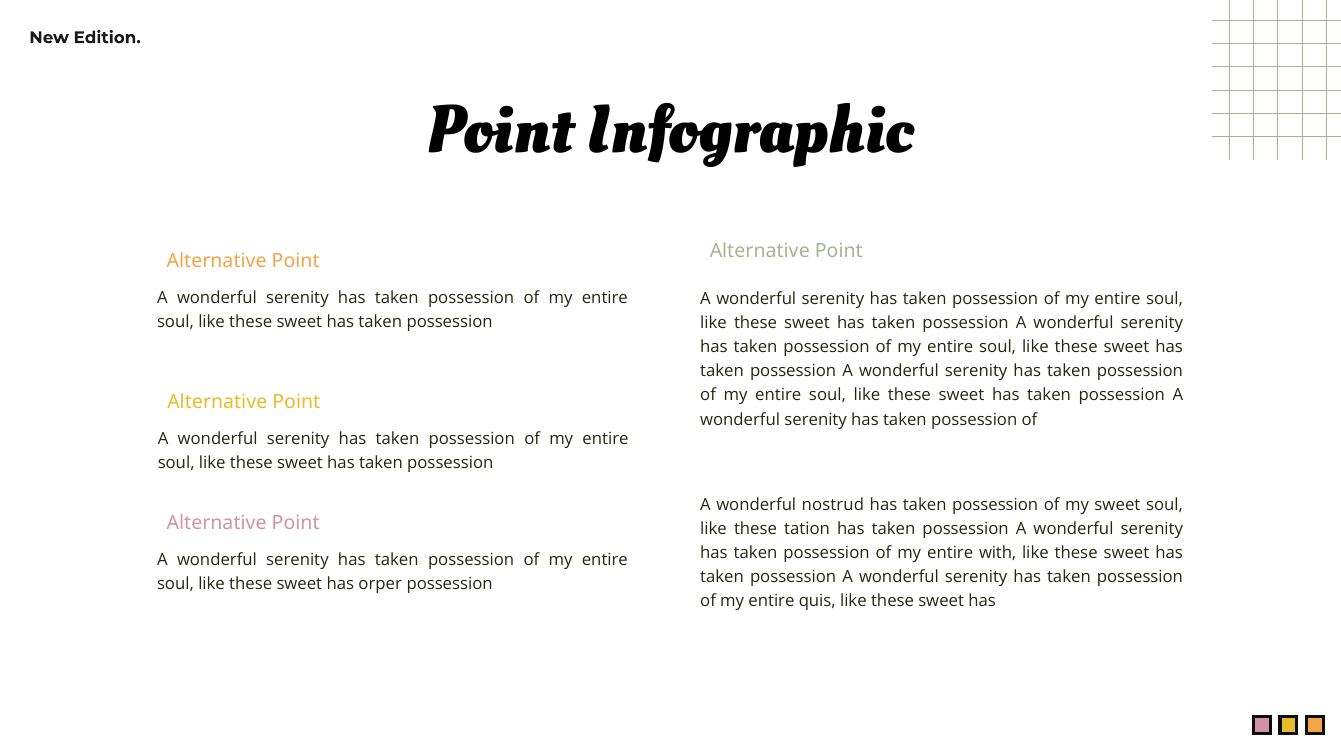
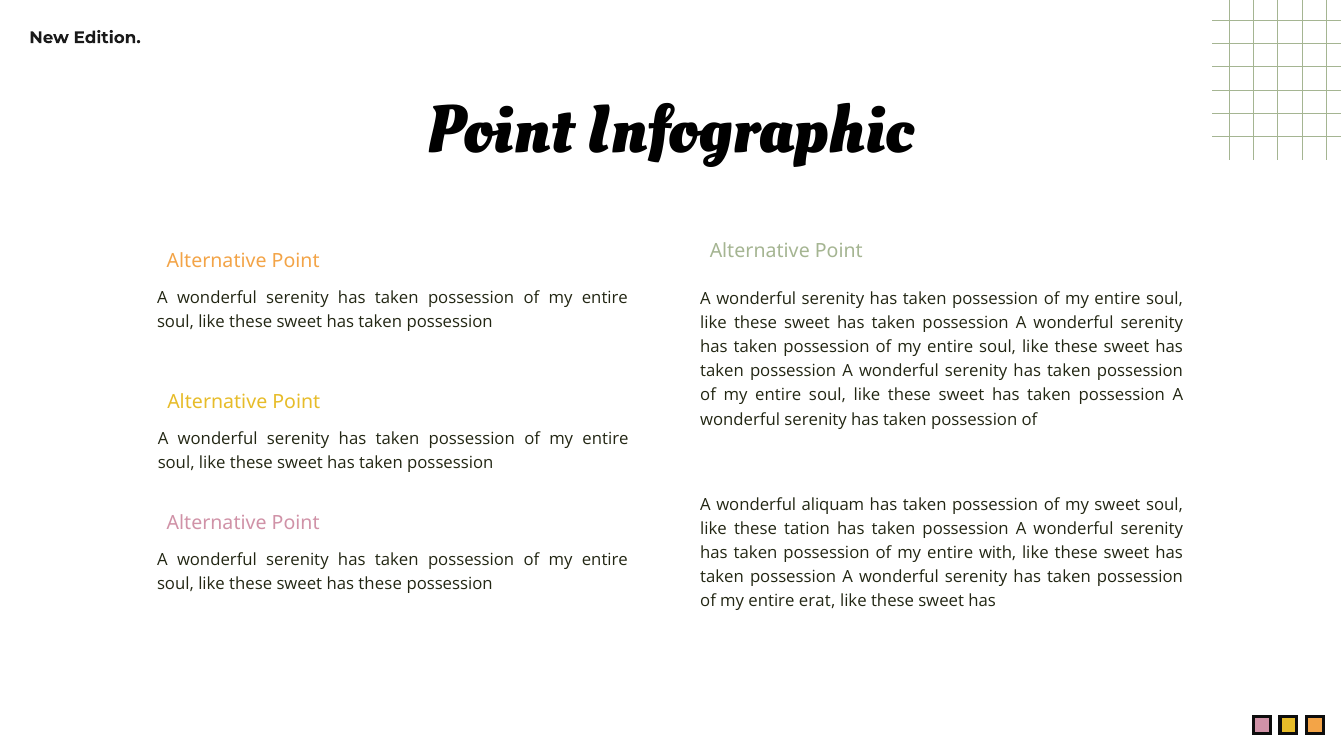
nostrud: nostrud -> aliquam
has orper: orper -> these
quis: quis -> erat
